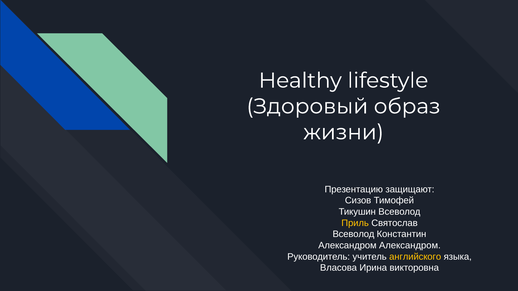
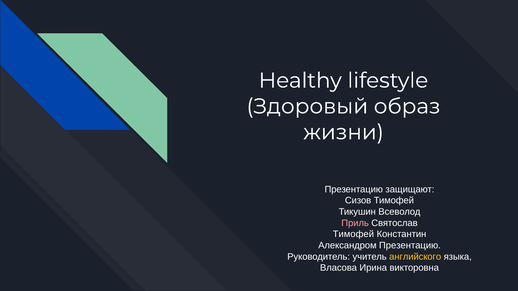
Приль colour: yellow -> pink
Всеволод at (353, 235): Всеволод -> Тимофей
Александром Александром: Александром -> Презентацию
